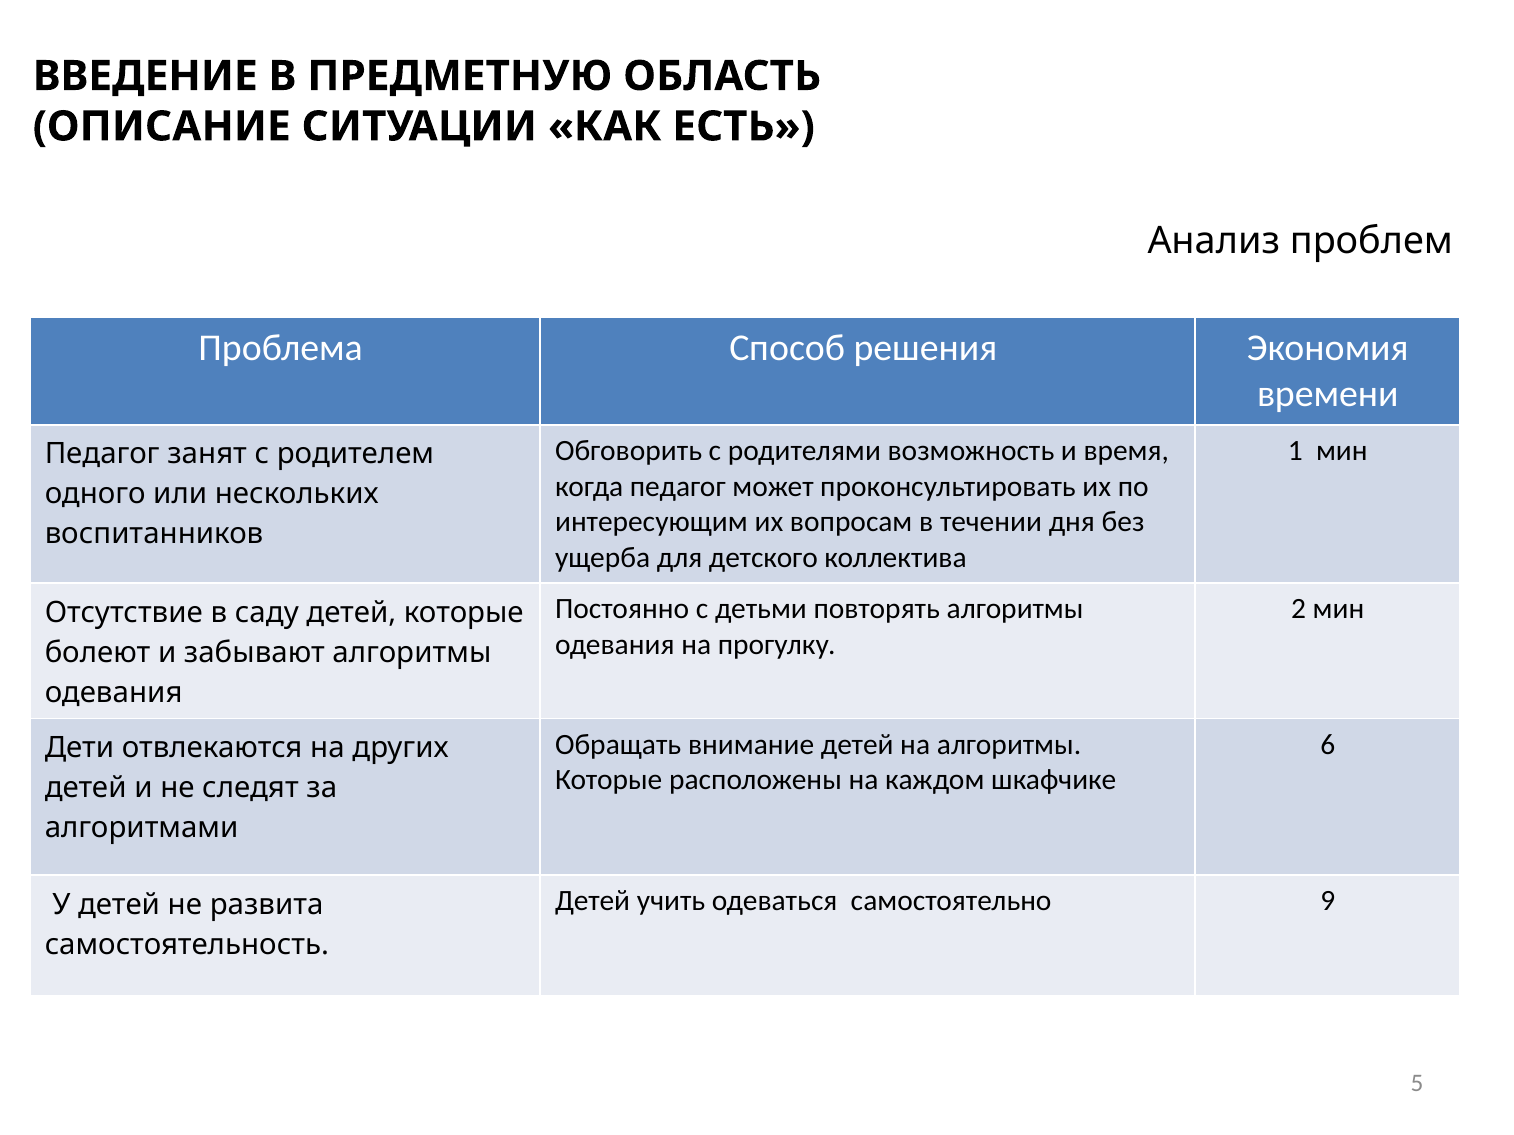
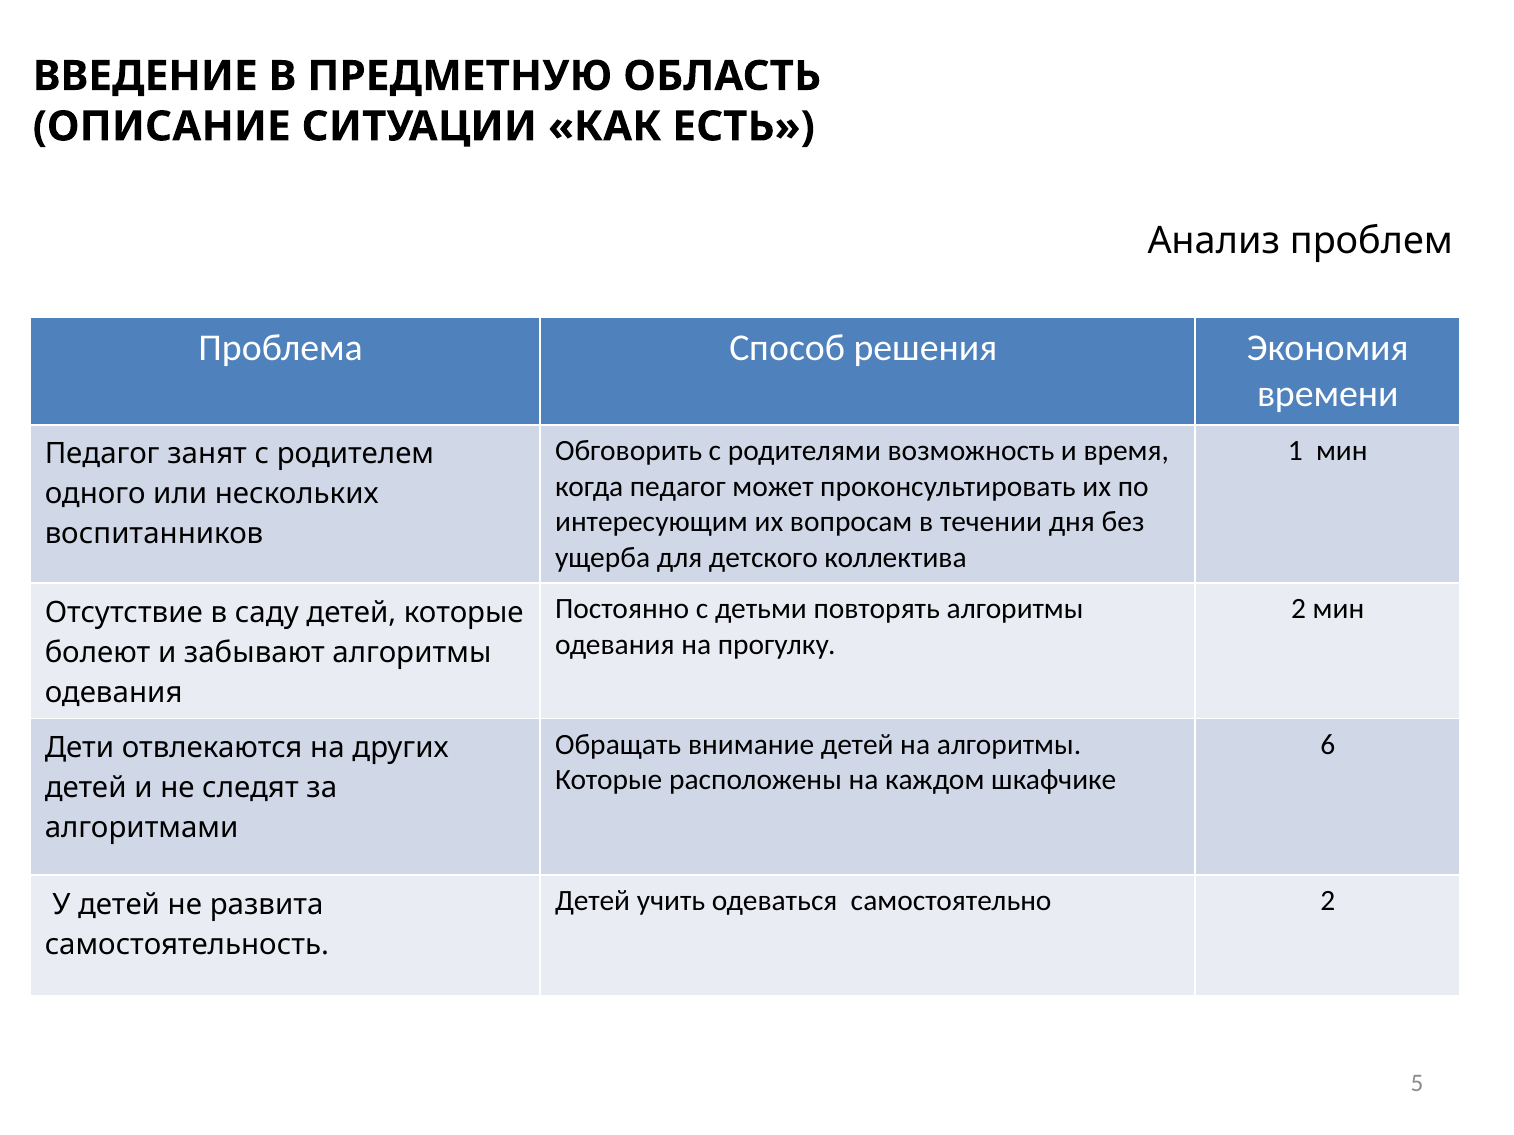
самостоятельно 9: 9 -> 2
